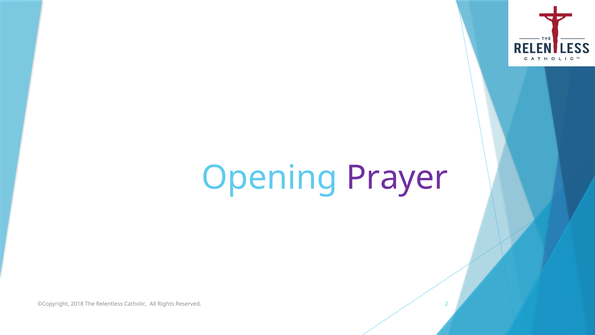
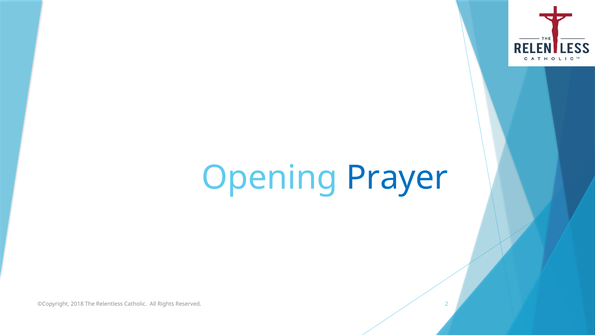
Prayer colour: purple -> blue
